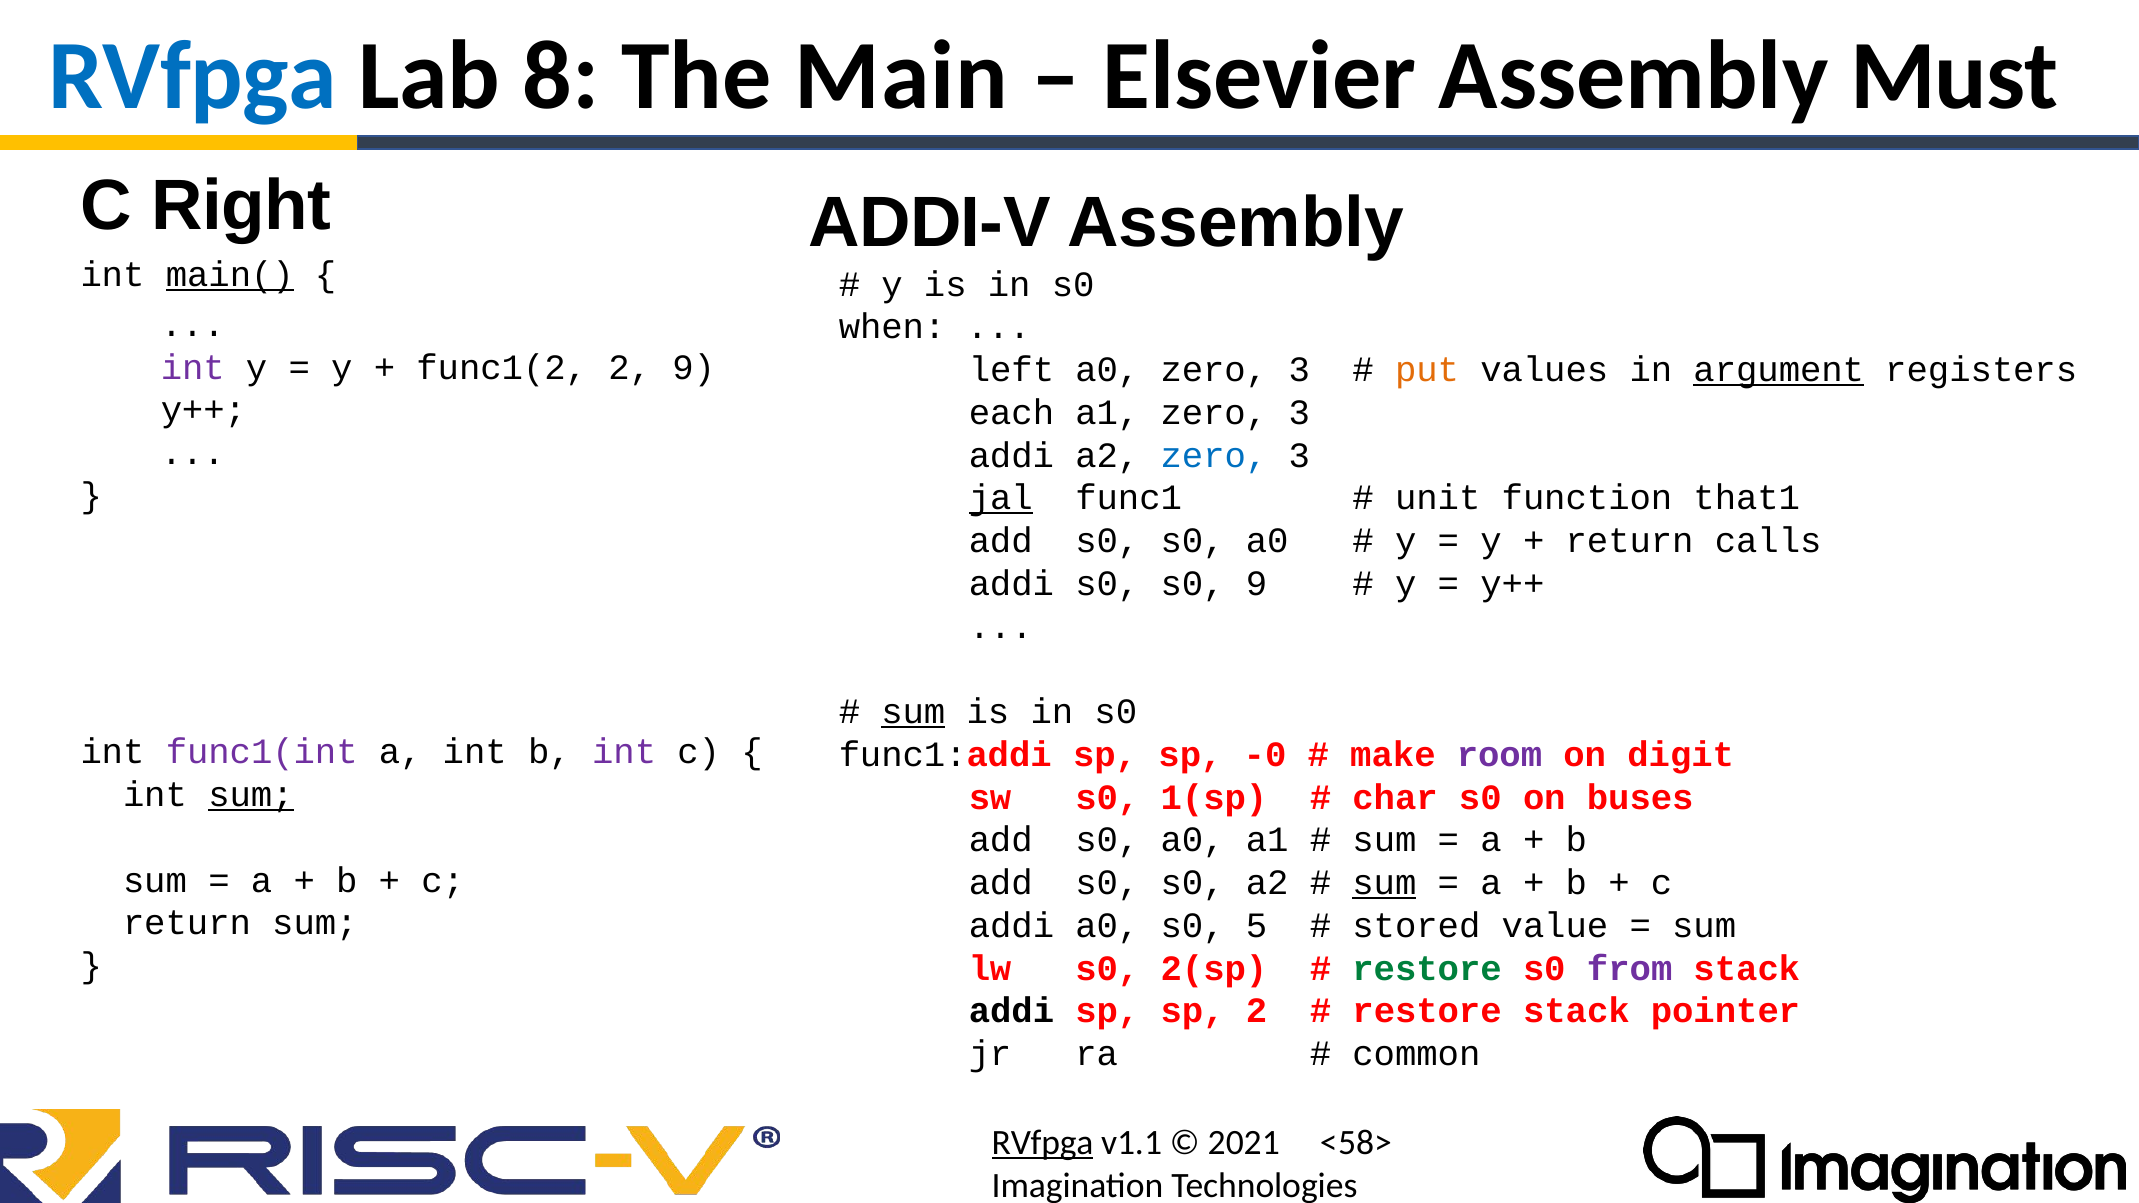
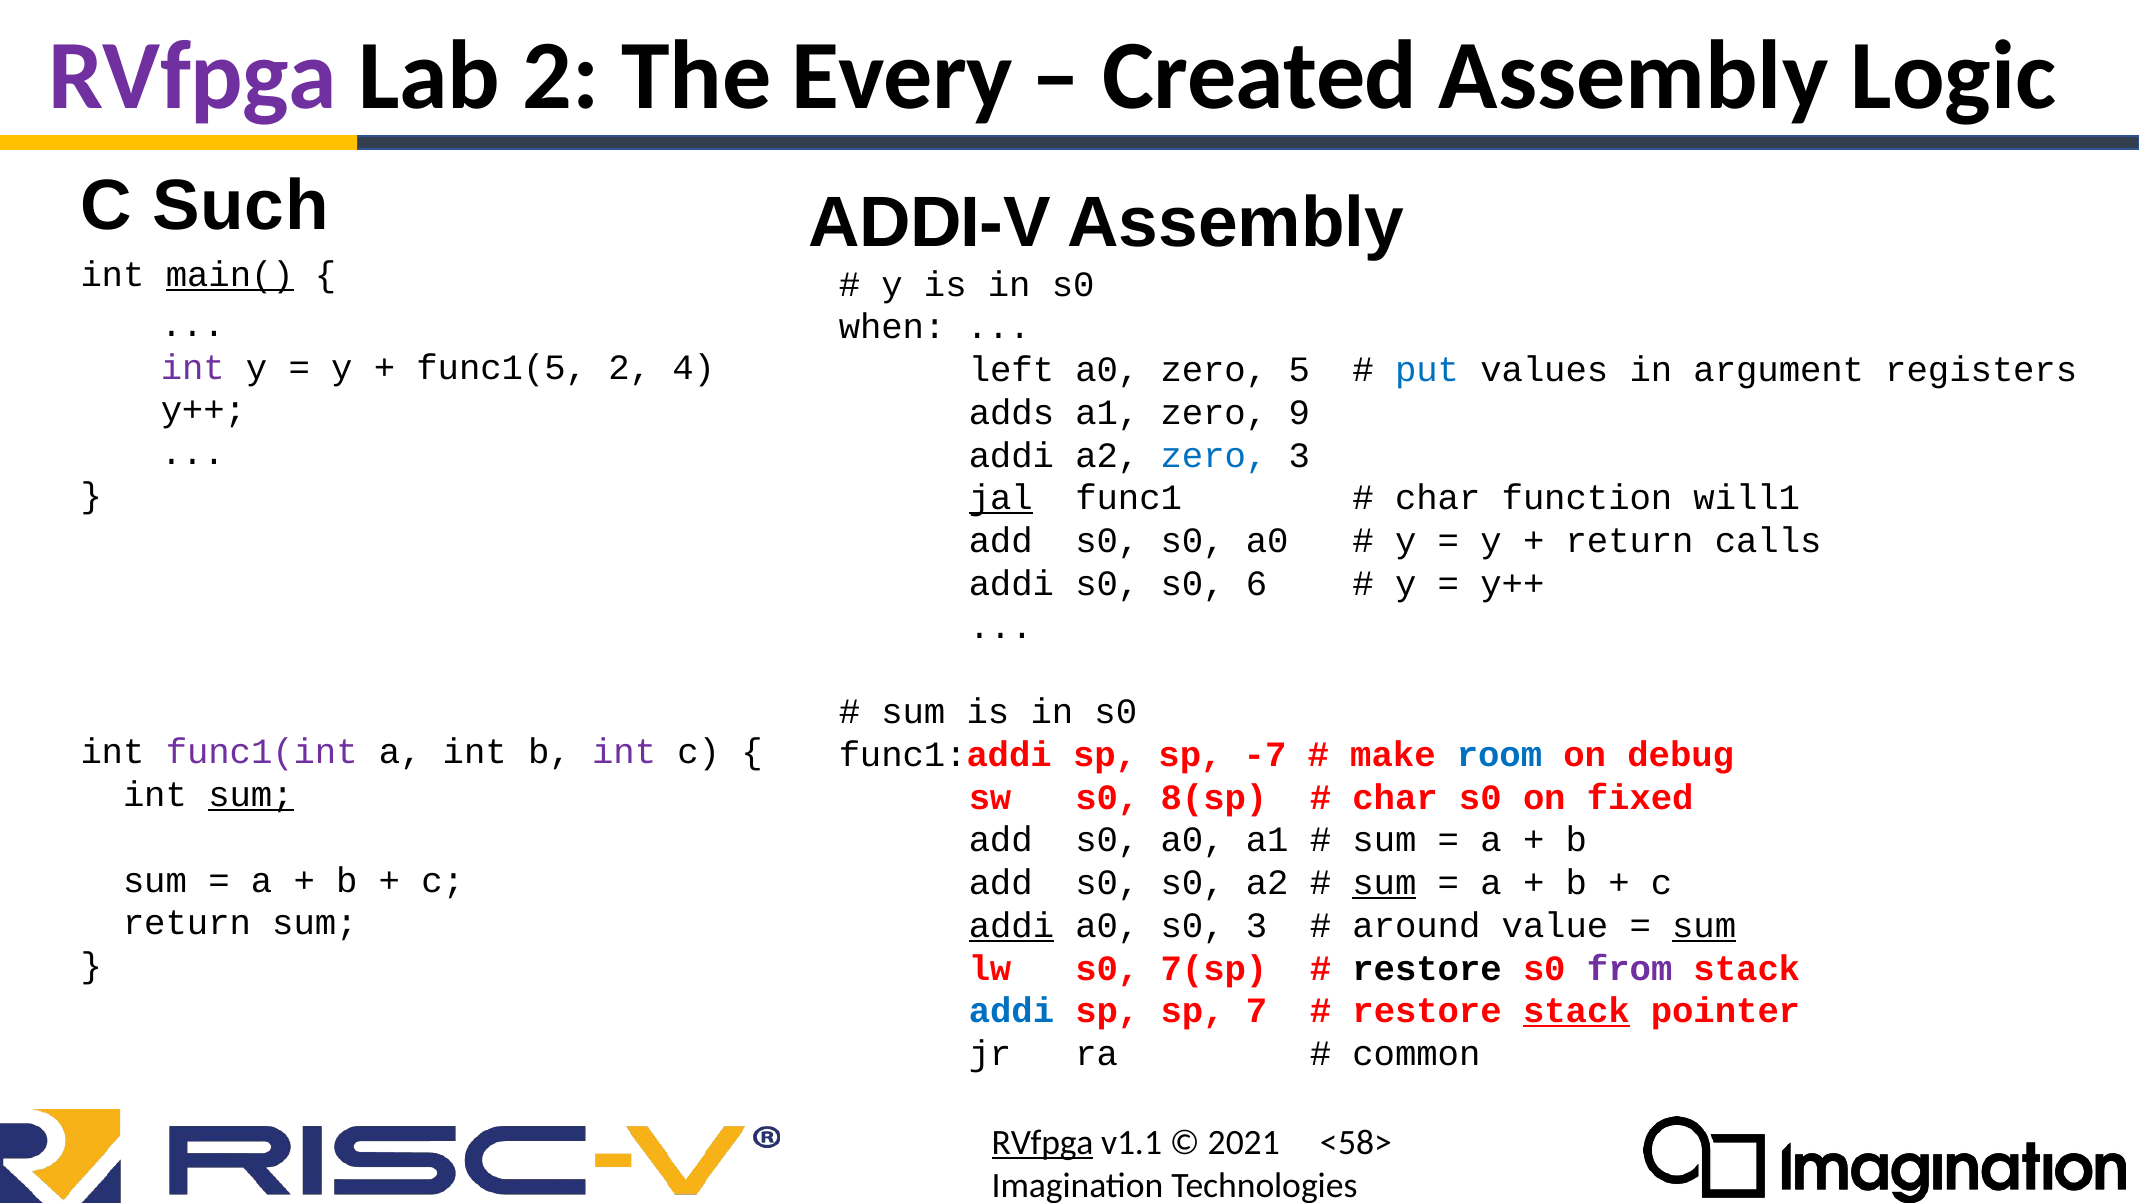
RVfpga at (192, 76) colour: blue -> purple
Lab 8: 8 -> 2
Main: Main -> Every
Elsevier: Elsevier -> Created
Must: Must -> Logic
Right: Right -> Such
func1(2: func1(2 -> func1(5
2 9: 9 -> 4
a0 zero 3: 3 -> 5
put colour: orange -> blue
argument underline: present -> none
each: each -> adds
a1 zero 3: 3 -> 9
unit at (1438, 498): unit -> char
that1: that1 -> will1
s0 9: 9 -> 6
sum at (913, 712) underline: present -> none
-0: -0 -> -7
room colour: purple -> blue
digit: digit -> debug
1(sp: 1(sp -> 8(sp
buses: buses -> fixed
addi at (1011, 926) underline: none -> present
s0 5: 5 -> 3
stored: stored -> around
sum at (1704, 926) underline: none -> present
2(sp: 2(sp -> 7(sp
restore at (1427, 968) colour: green -> black
addi at (1011, 1011) colour: black -> blue
sp 2: 2 -> 7
stack at (1576, 1011) underline: none -> present
